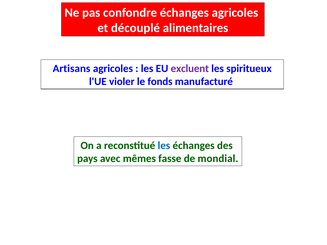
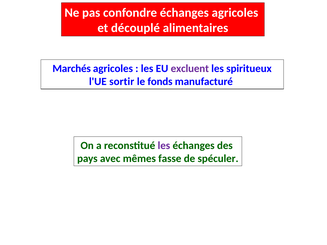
Artisans: Artisans -> Marchés
violer: violer -> sortir
les at (164, 146) colour: blue -> purple
mondial: mondial -> spéculer
